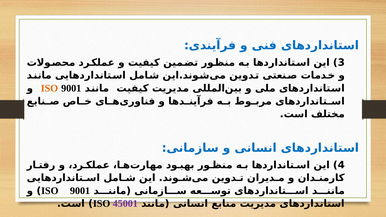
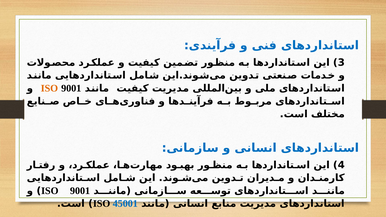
45001 colour: purple -> blue
